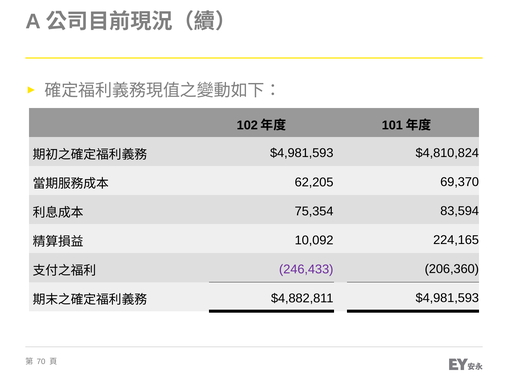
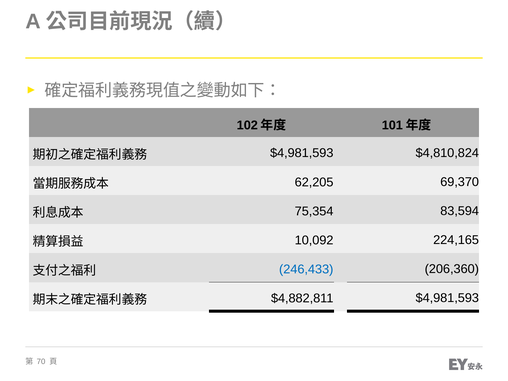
246,433 colour: purple -> blue
